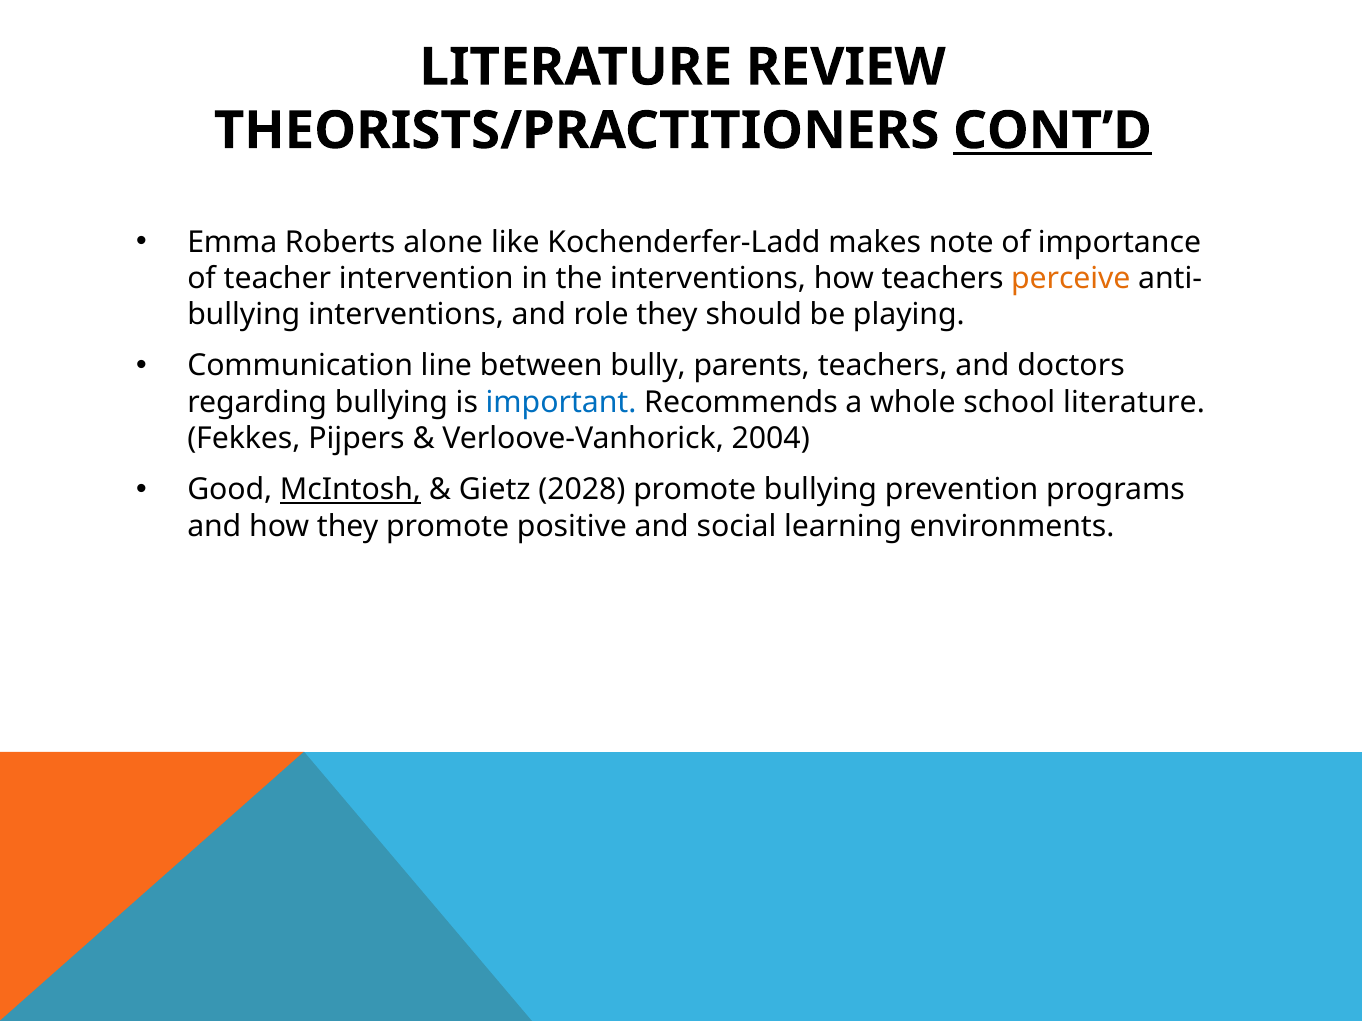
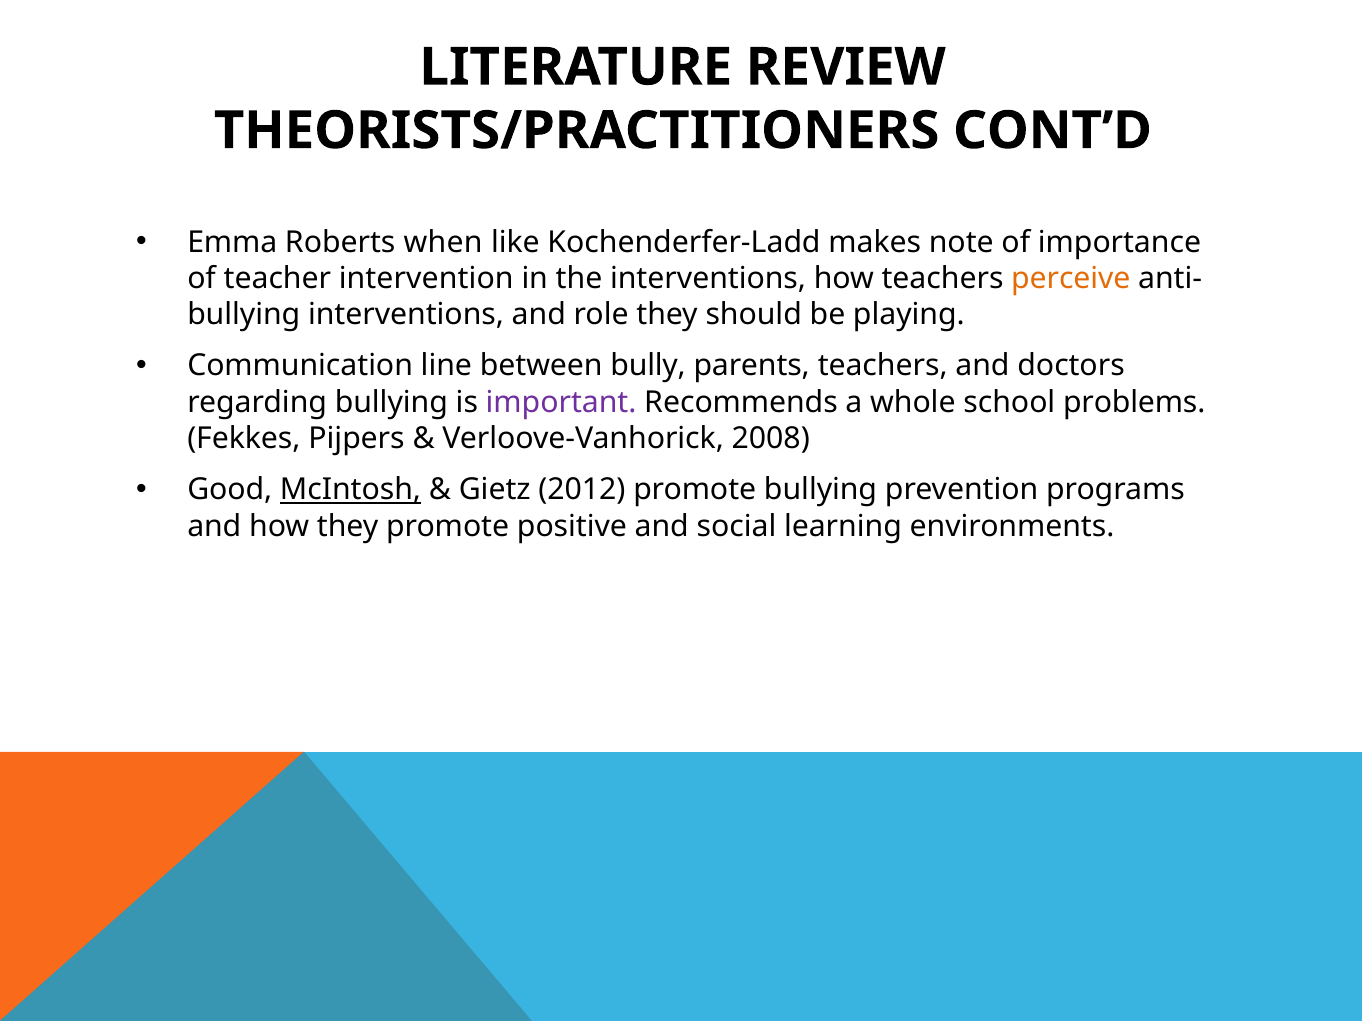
CONT’D underline: present -> none
alone: alone -> when
important colour: blue -> purple
school literature: literature -> problems
2004: 2004 -> 2008
2028: 2028 -> 2012
